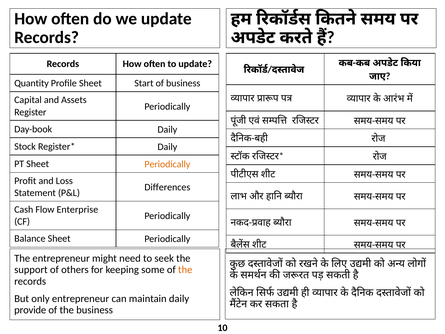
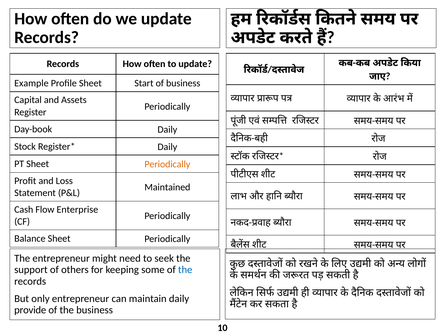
Quantity: Quantity -> Example
Differences: Differences -> Maintained
the at (185, 270) colour: orange -> blue
